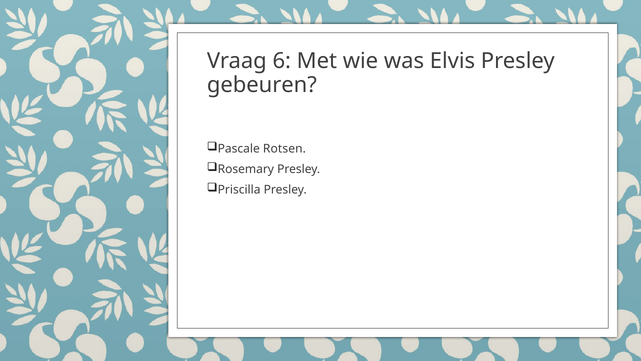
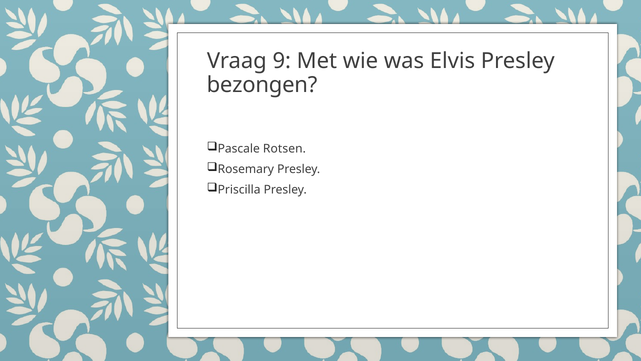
6: 6 -> 9
gebeuren: gebeuren -> bezongen
